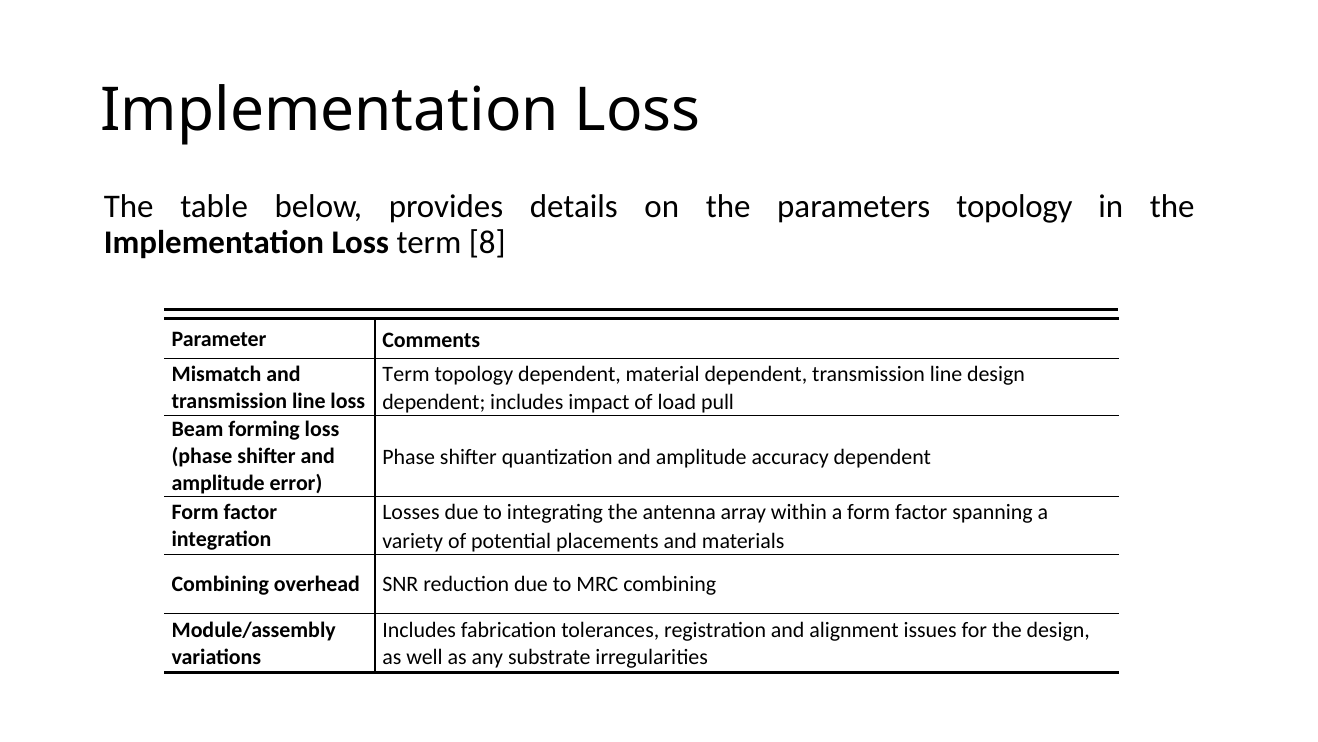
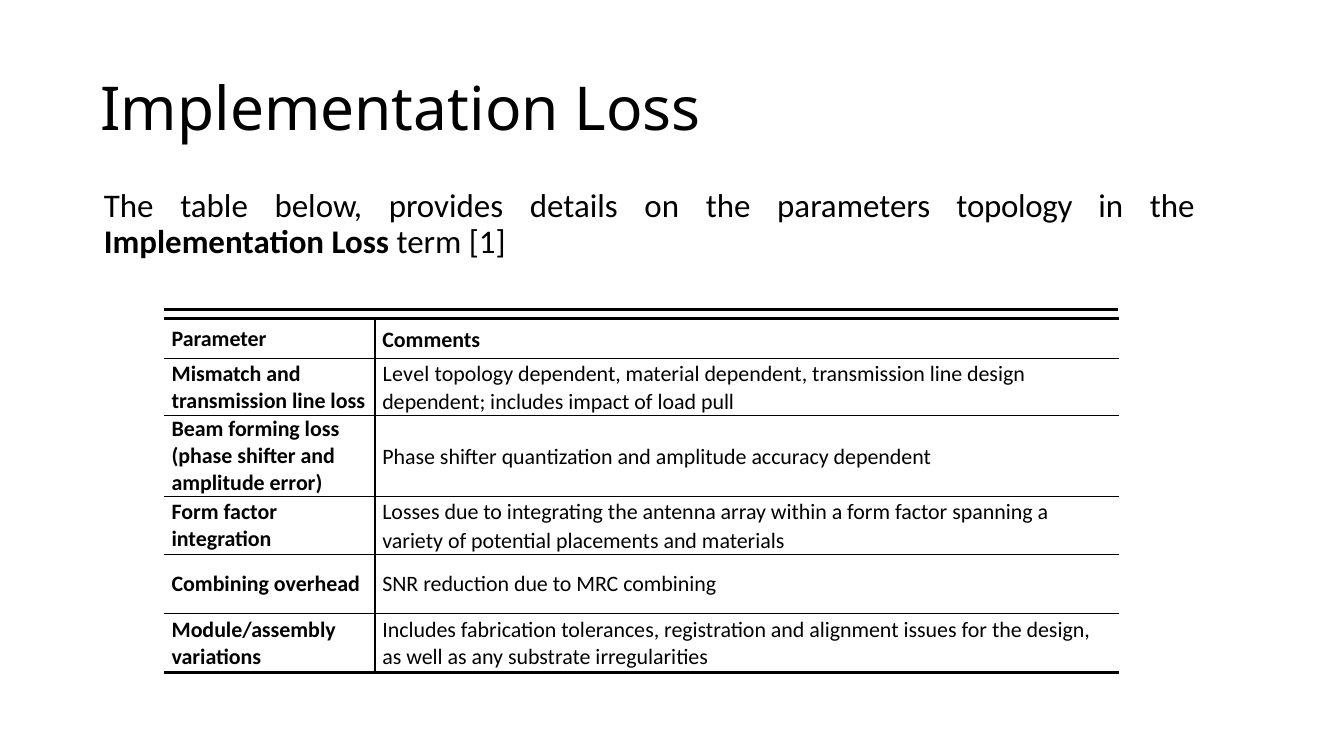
8: 8 -> 1
Term at (406, 374): Term -> Level
